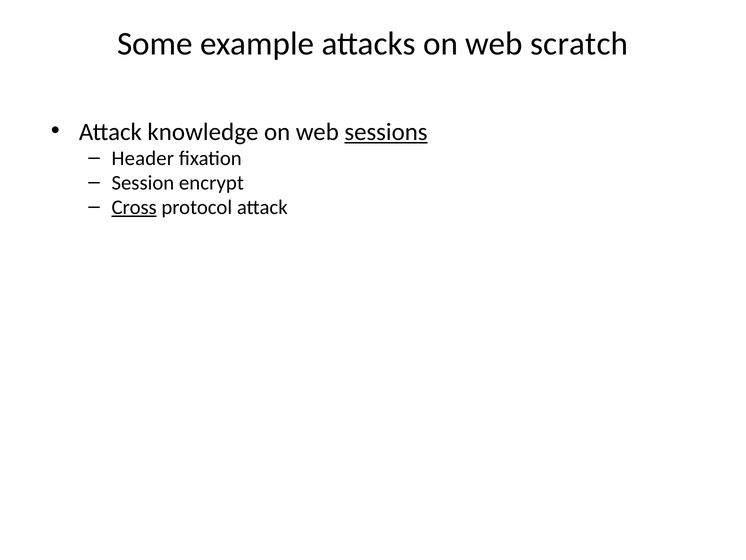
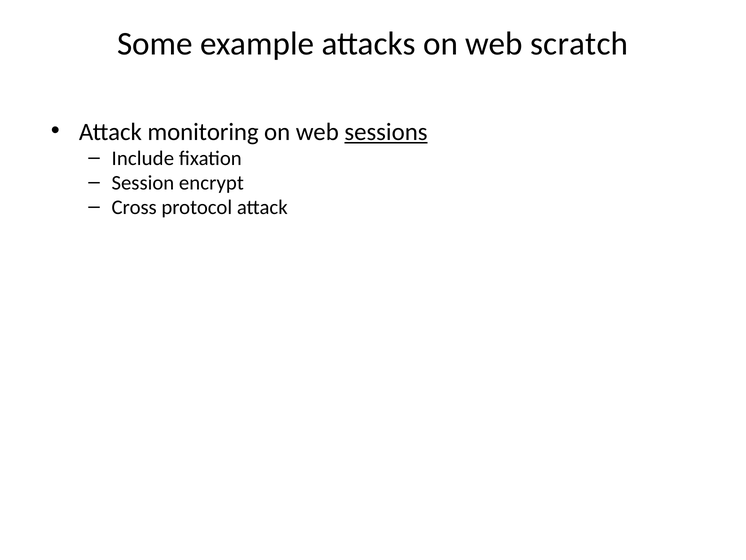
knowledge: knowledge -> monitoring
Header: Header -> Include
Cross underline: present -> none
